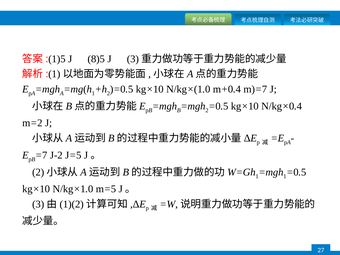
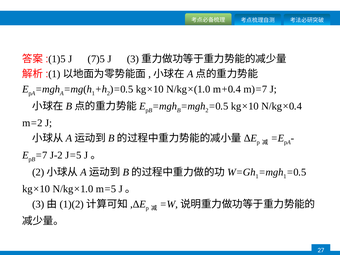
8)5: 8)5 -> 7)5
